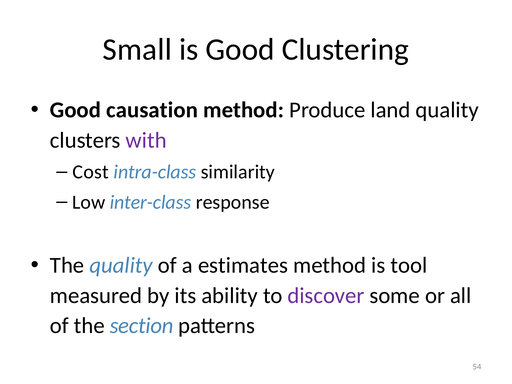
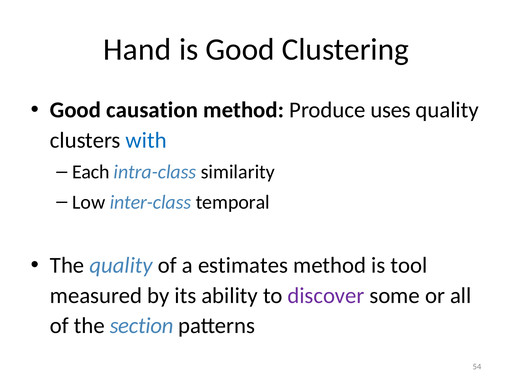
Small: Small -> Hand
land: land -> uses
with colour: purple -> blue
Cost: Cost -> Each
response: response -> temporal
